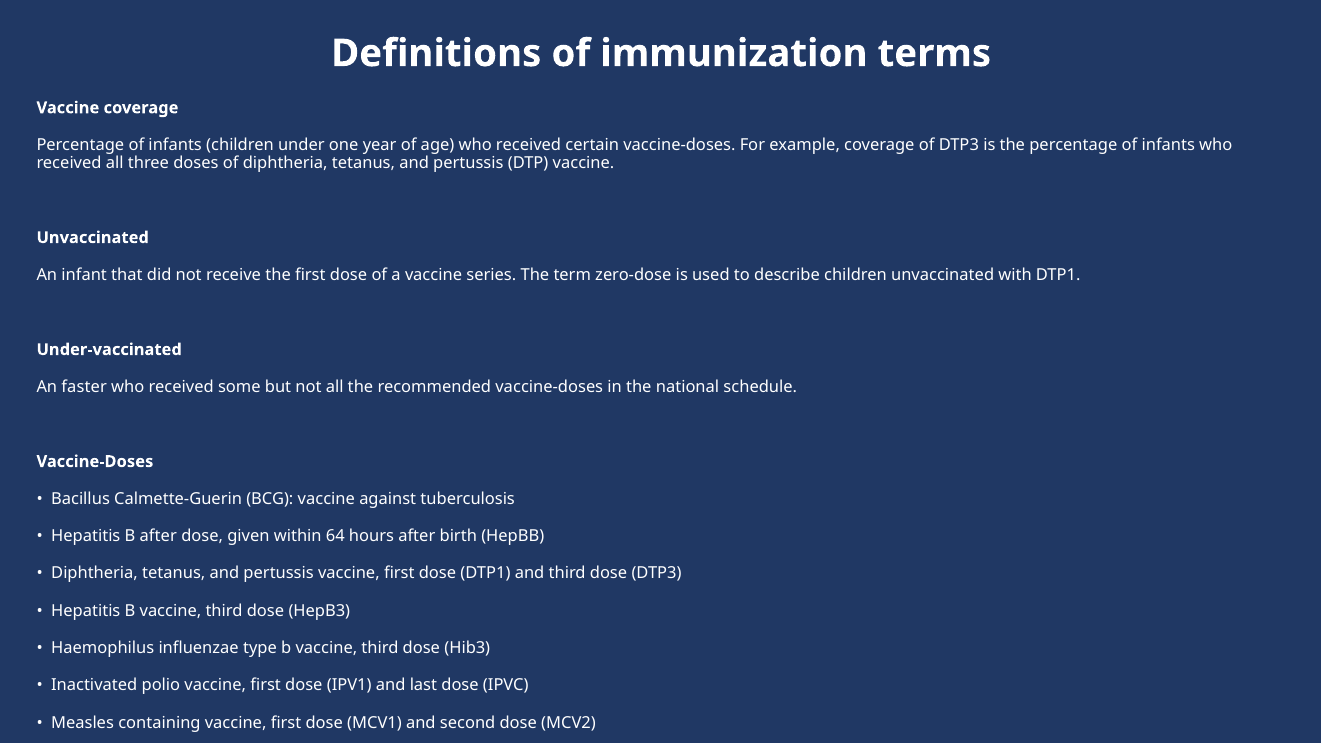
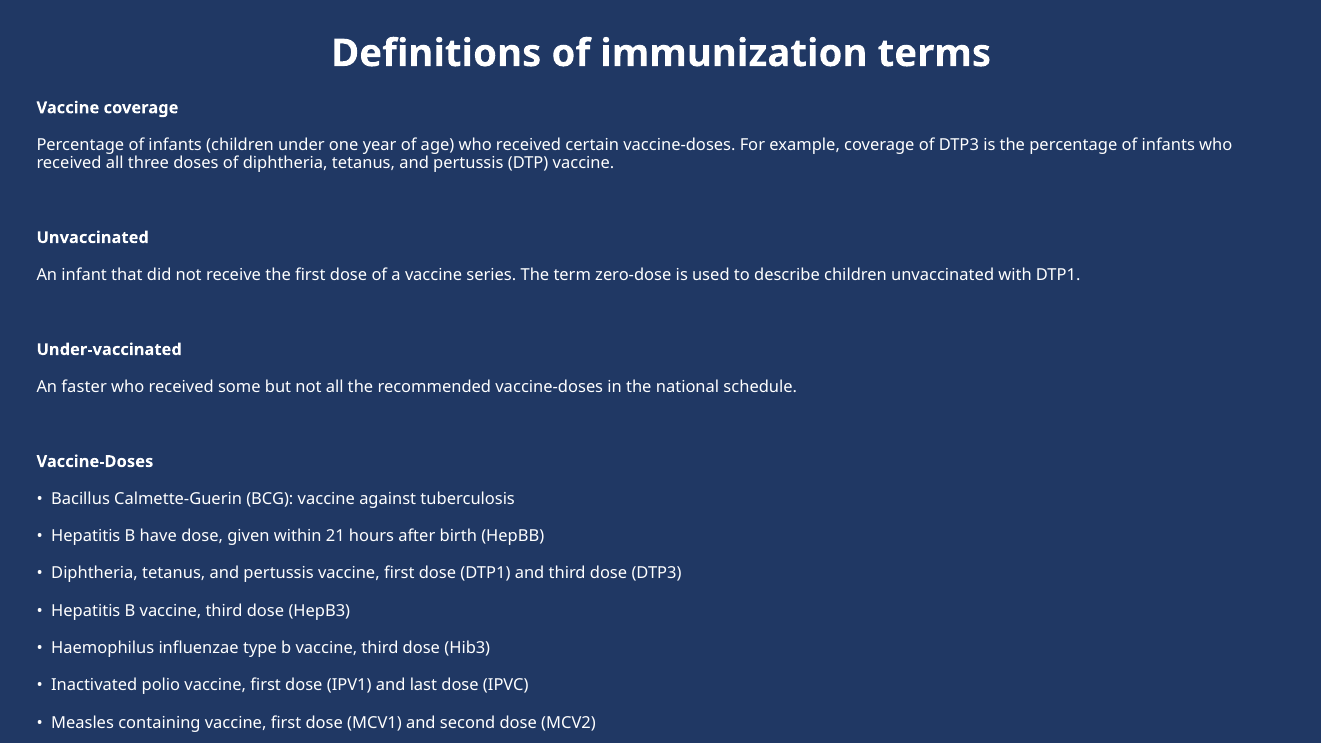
B after: after -> have
64: 64 -> 21
